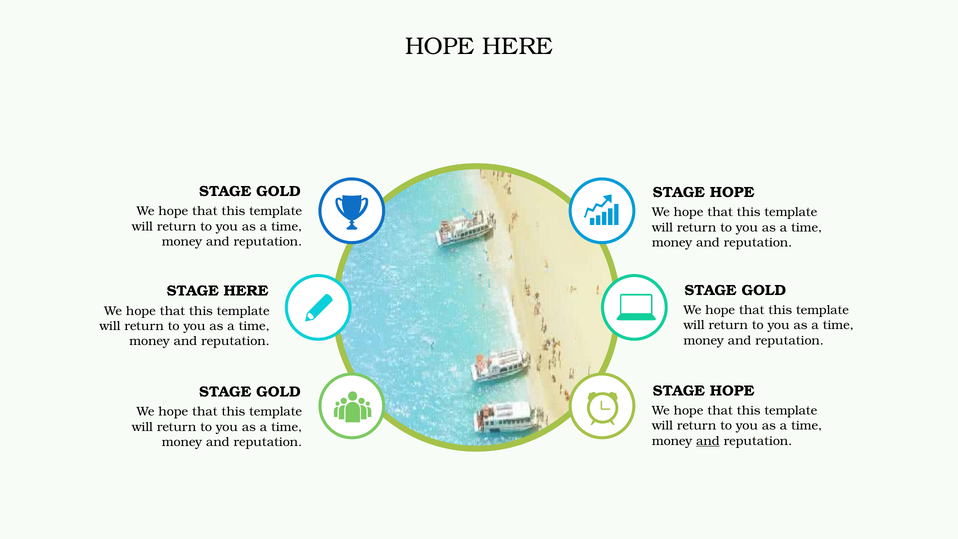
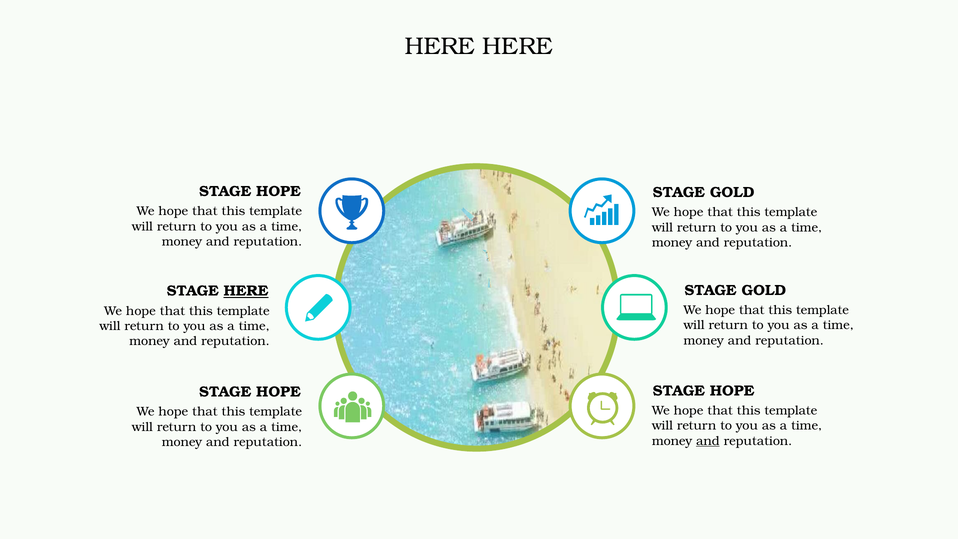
HOPE at (440, 46): HOPE -> HERE
GOLD at (278, 191): GOLD -> HOPE
HOPE at (732, 192): HOPE -> GOLD
HERE at (246, 291) underline: none -> present
GOLD at (278, 392): GOLD -> HOPE
